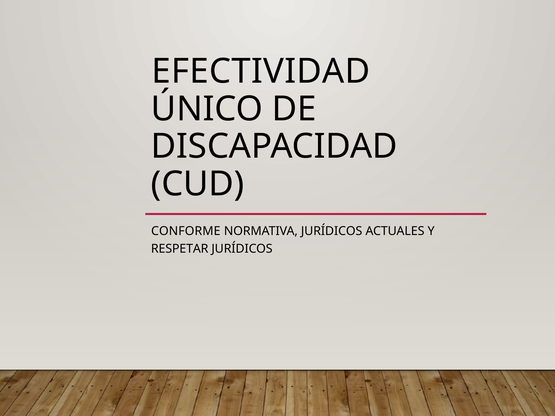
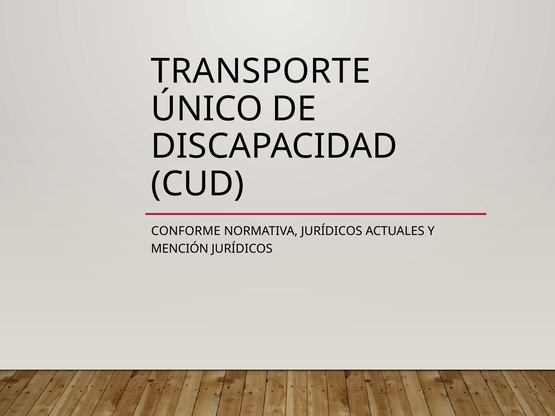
EFECTIVIDAD: EFECTIVIDAD -> TRANSPORTE
RESPETAR: RESPETAR -> MENCIÓN
